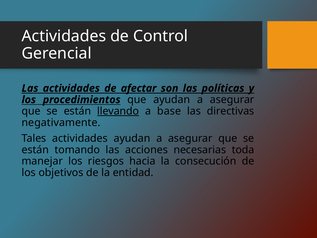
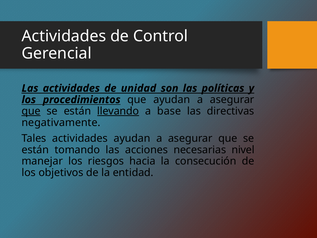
afectar: afectar -> unidad
que at (31, 111) underline: none -> present
toda: toda -> nivel
